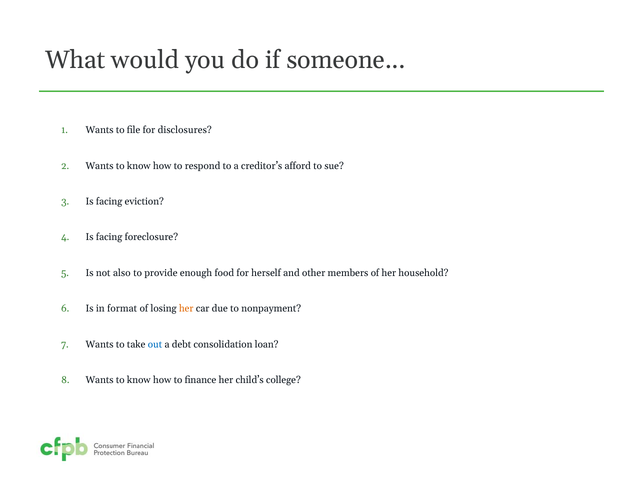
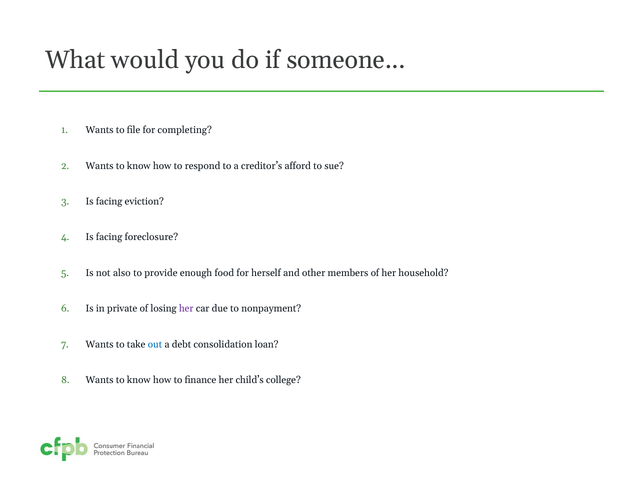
disclosures: disclosures -> completing
format: format -> private
her at (186, 309) colour: orange -> purple
